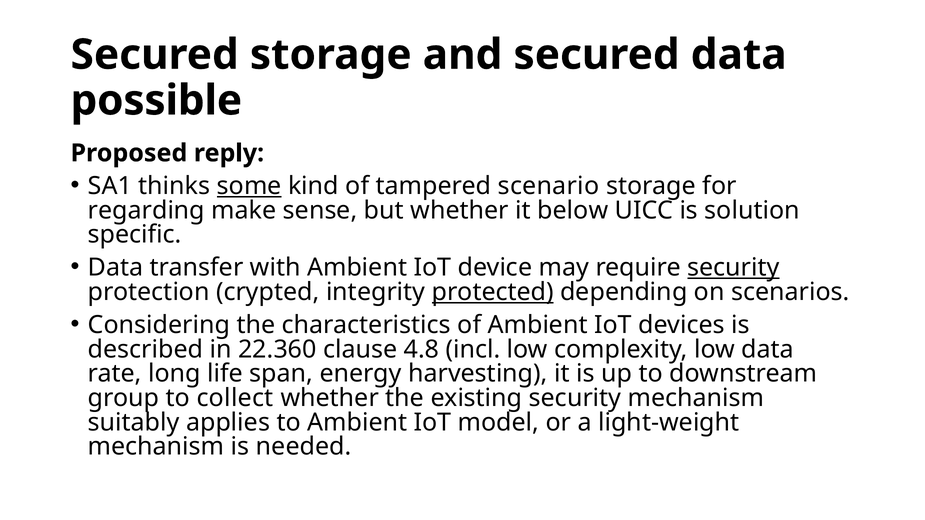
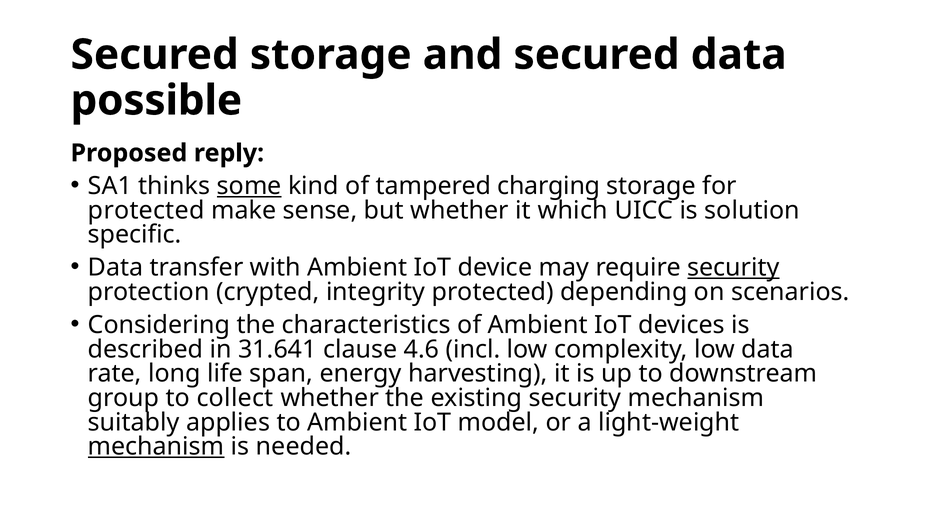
scenario: scenario -> charging
regarding at (146, 211): regarding -> protected
below: below -> which
protected at (493, 292) underline: present -> none
22.360: 22.360 -> 31.641
4.8: 4.8 -> 4.6
mechanism at (156, 447) underline: none -> present
